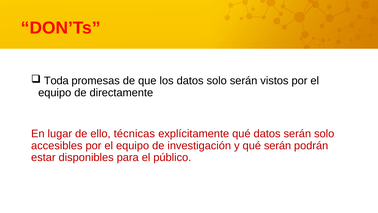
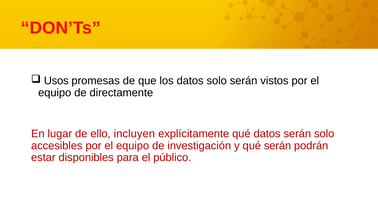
Toda: Toda -> Usos
técnicas: técnicas -> incluyen
